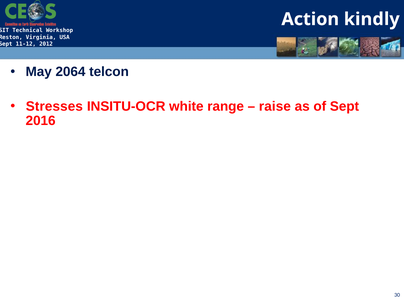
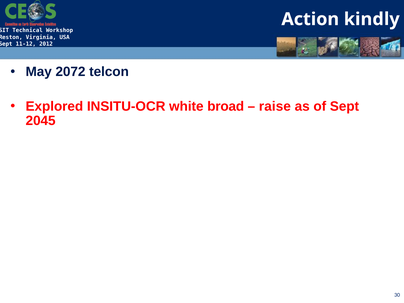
2064: 2064 -> 2072
Stresses: Stresses -> Explored
range: range -> broad
2016: 2016 -> 2045
